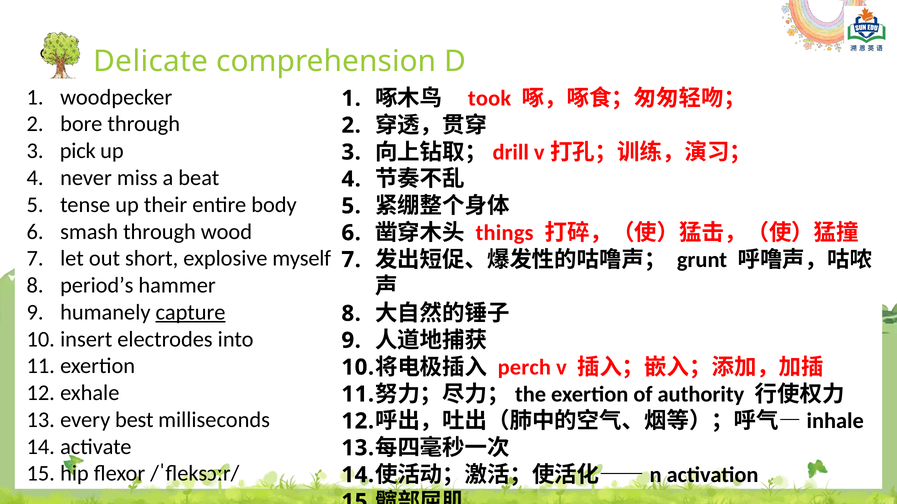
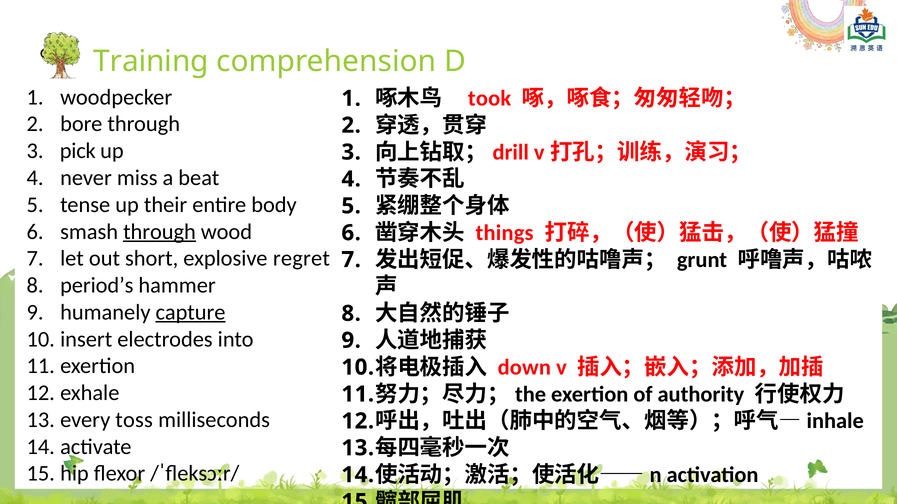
Delicate: Delicate -> Training
through at (159, 232) underline: none -> present
myself: myself -> regret
perch: perch -> down
best: best -> toss
